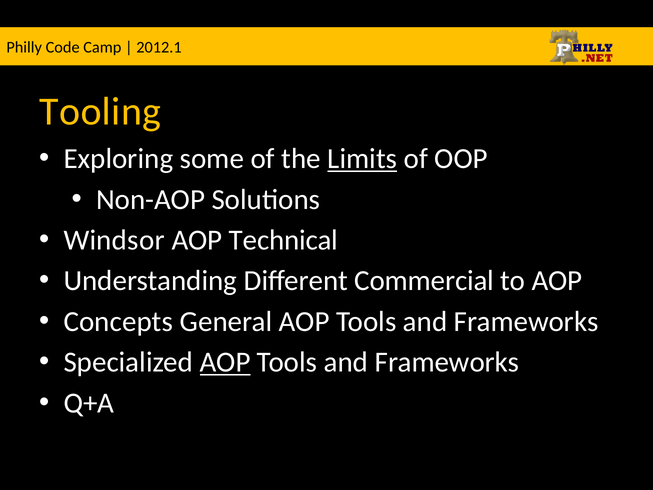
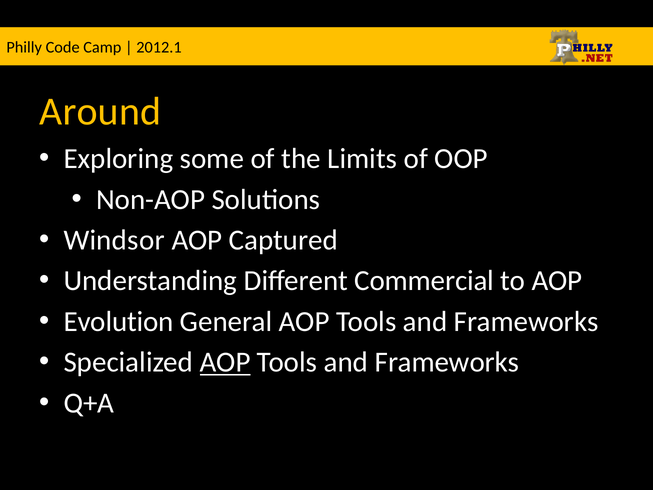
Tooling: Tooling -> Around
Limits underline: present -> none
Technical: Technical -> Captured
Concepts: Concepts -> Evolution
